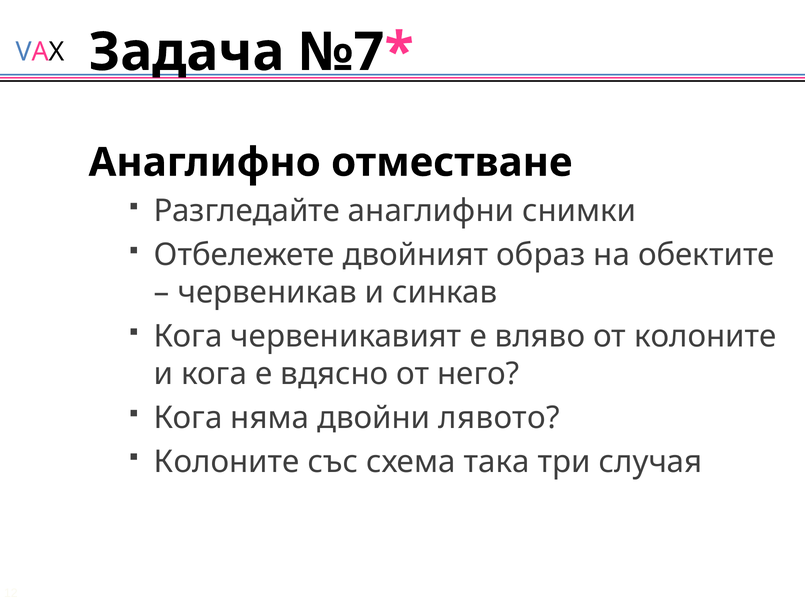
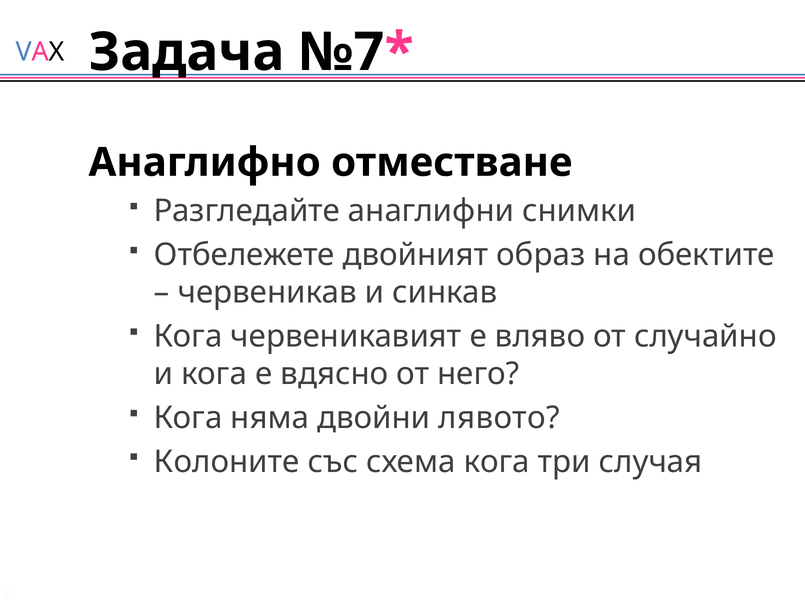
от колоните: колоните -> случайно
схема така: така -> кога
